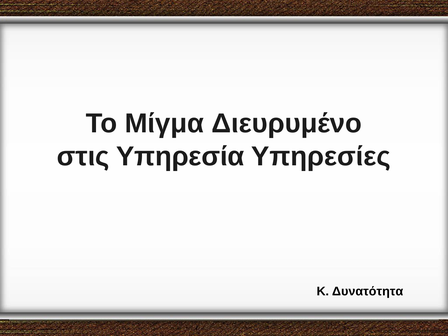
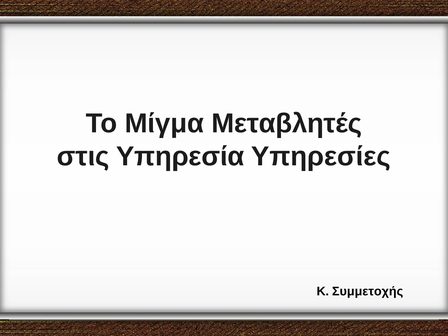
Διευρυμένο: Διευρυμένο -> Μεταβλητές
Δυνατότητα: Δυνατότητα -> Συμμετοχής
